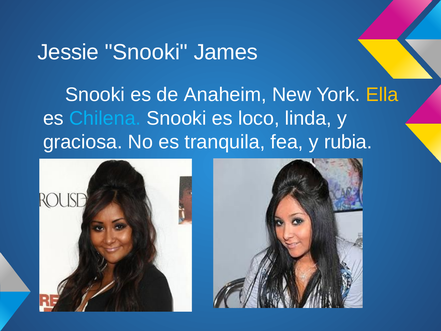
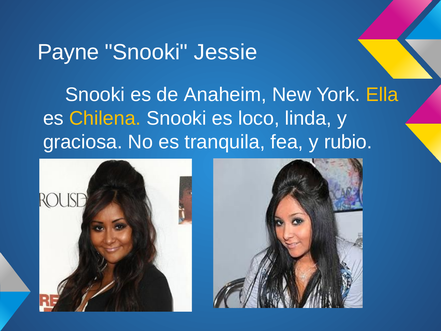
Jessie: Jessie -> Payne
James: James -> Jessie
Chilena colour: light blue -> yellow
rubia: rubia -> rubio
